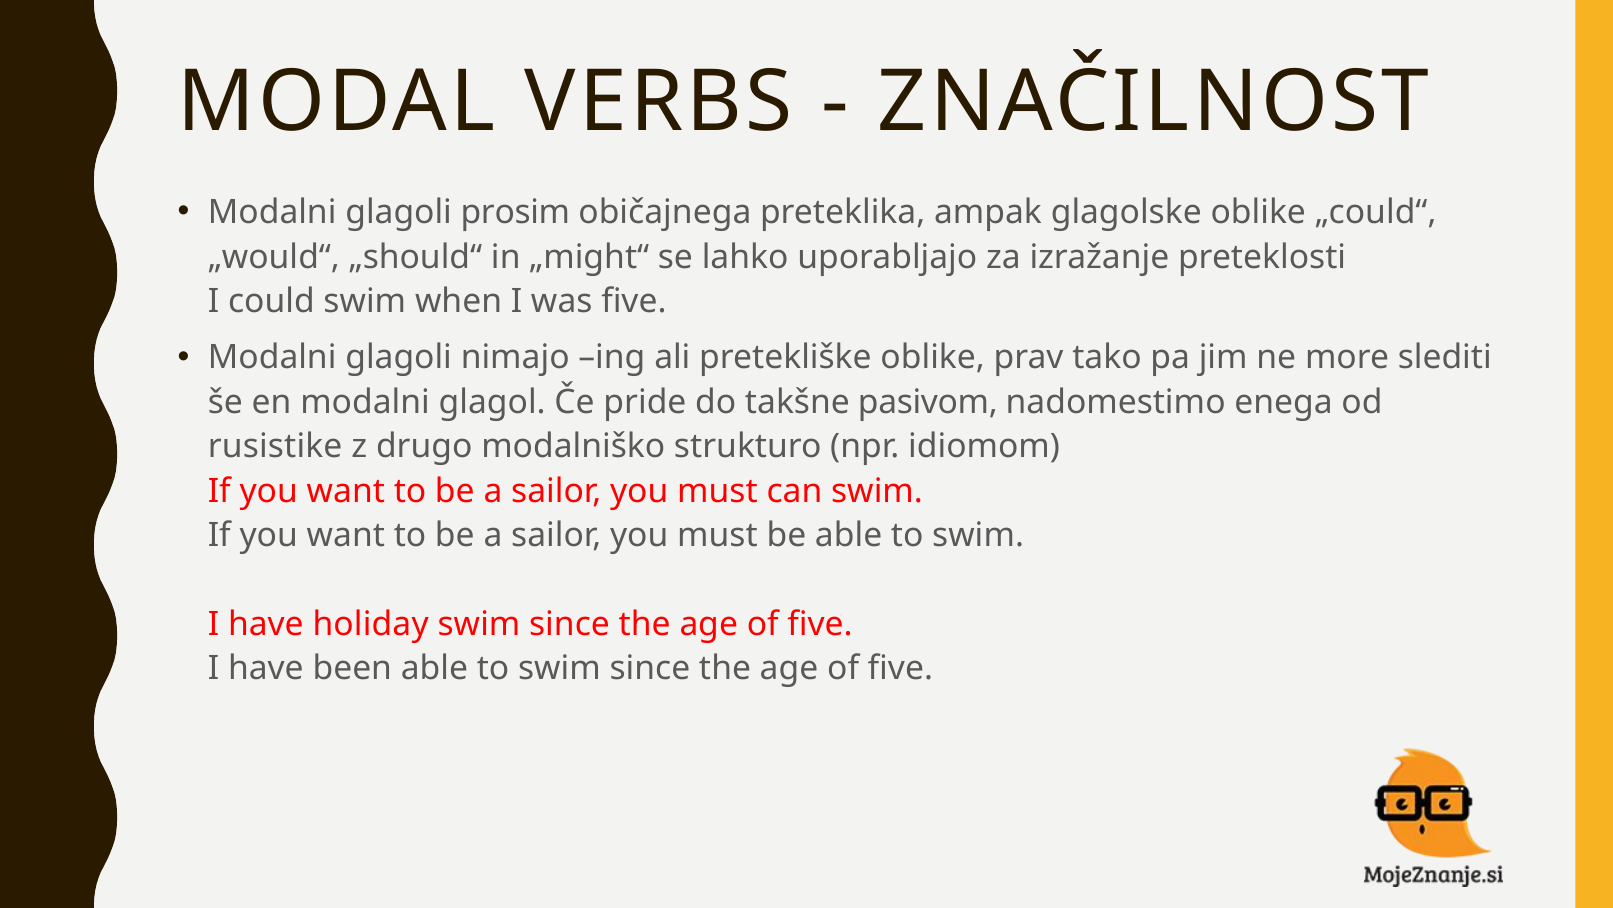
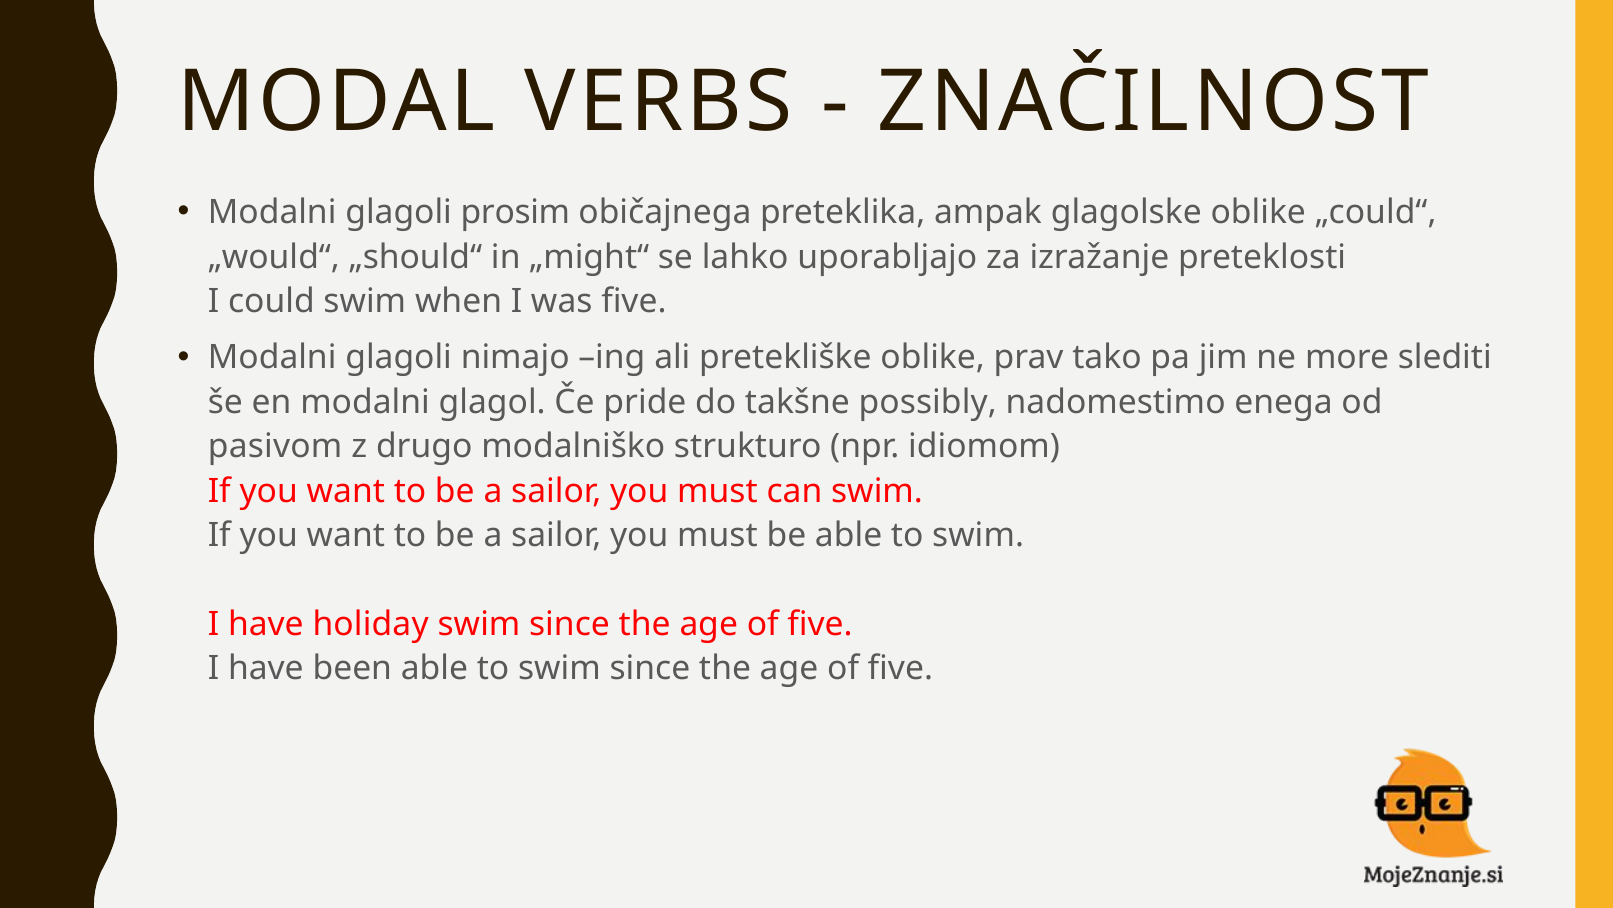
pasivom: pasivom -> possibly
rusistike: rusistike -> pasivom
